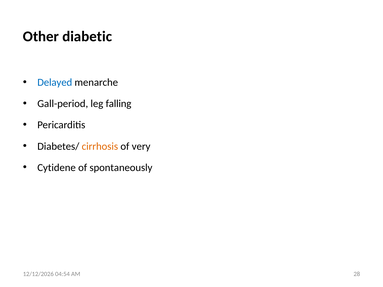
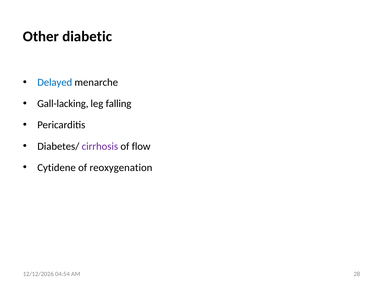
Gall-period: Gall-period -> Gall-lacking
cirrhosis colour: orange -> purple
very: very -> flow
spontaneously: spontaneously -> reoxygenation
